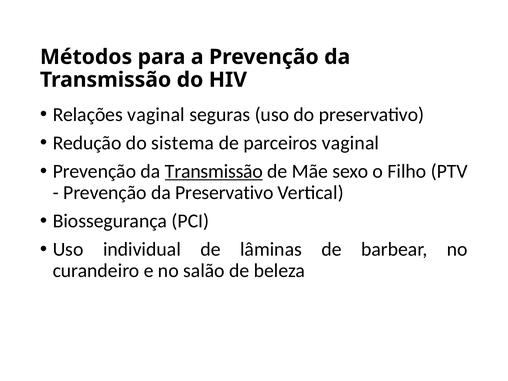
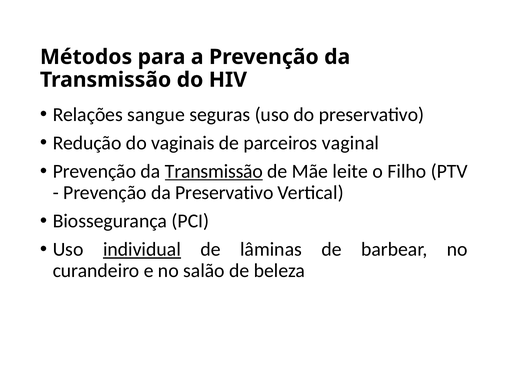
Relações vaginal: vaginal -> sangue
sistema: sistema -> vaginais
sexo: sexo -> leite
individual underline: none -> present
